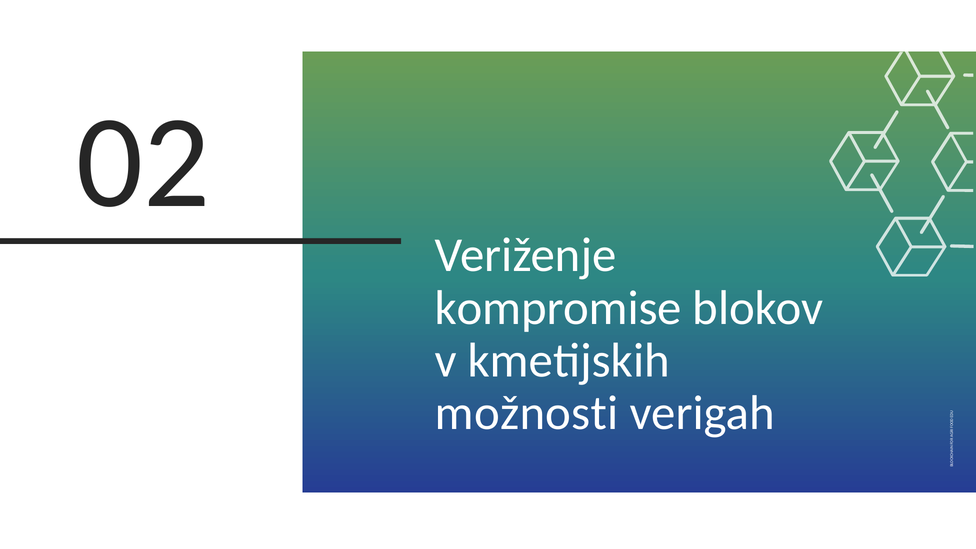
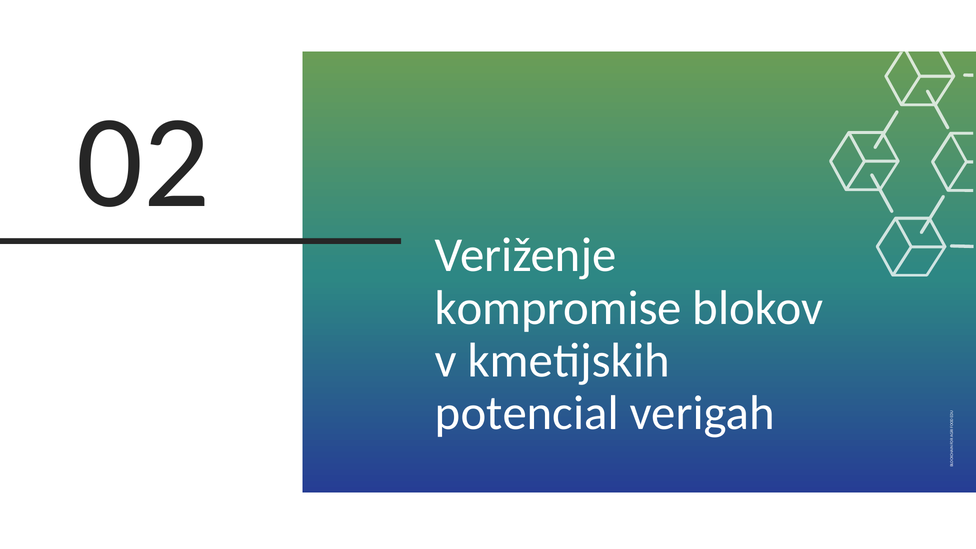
možnosti: možnosti -> potencial
